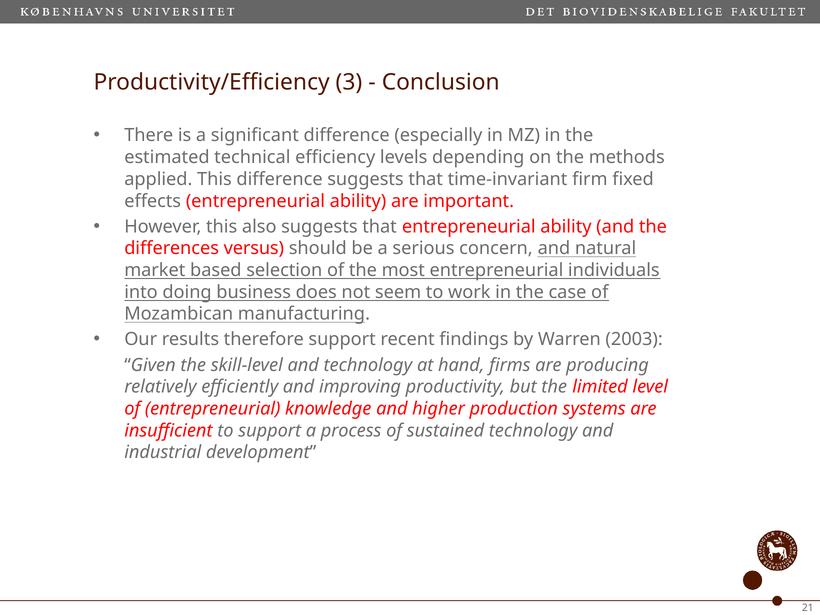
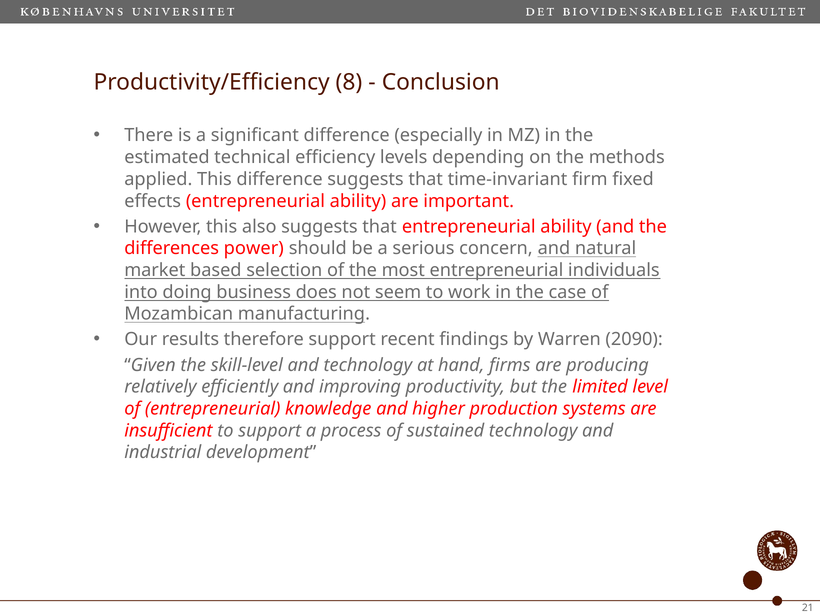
3: 3 -> 8
versus: versus -> power
2003: 2003 -> 2090
